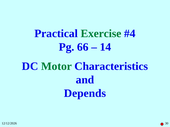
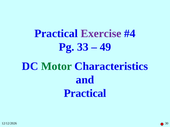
Exercise colour: green -> purple
66: 66 -> 33
14: 14 -> 49
Depends at (85, 94): Depends -> Practical
